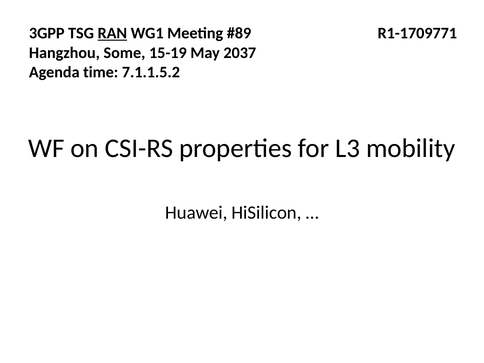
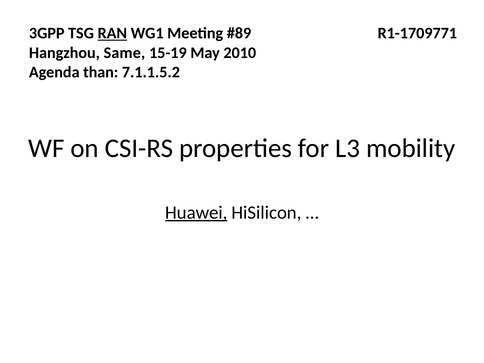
Some: Some -> Same
2037: 2037 -> 2010
time: time -> than
Huawei underline: none -> present
